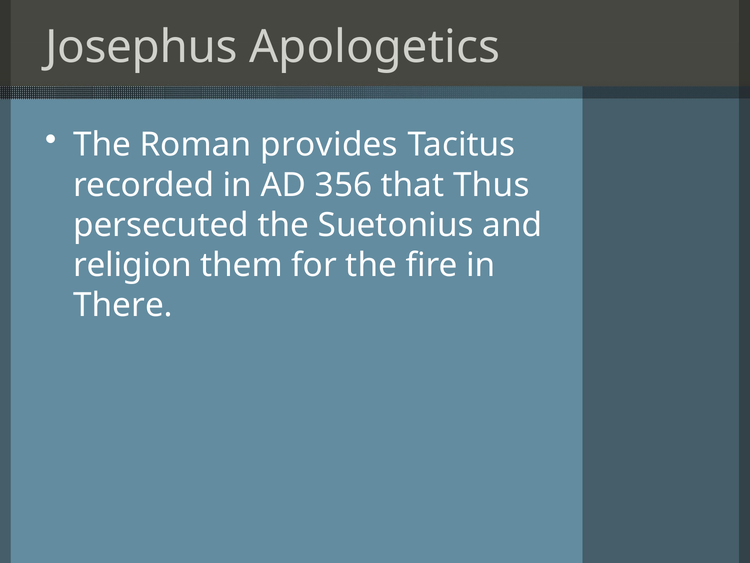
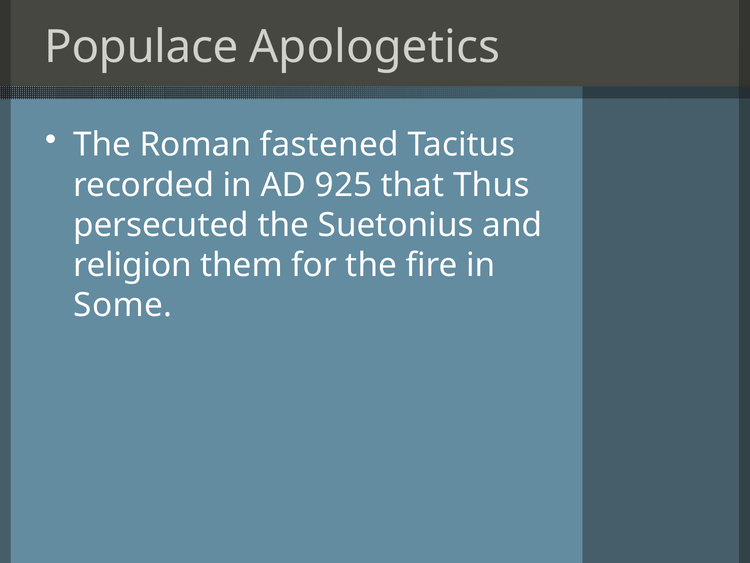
Josephus: Josephus -> Populace
provides: provides -> fastened
356: 356 -> 925
There: There -> Some
